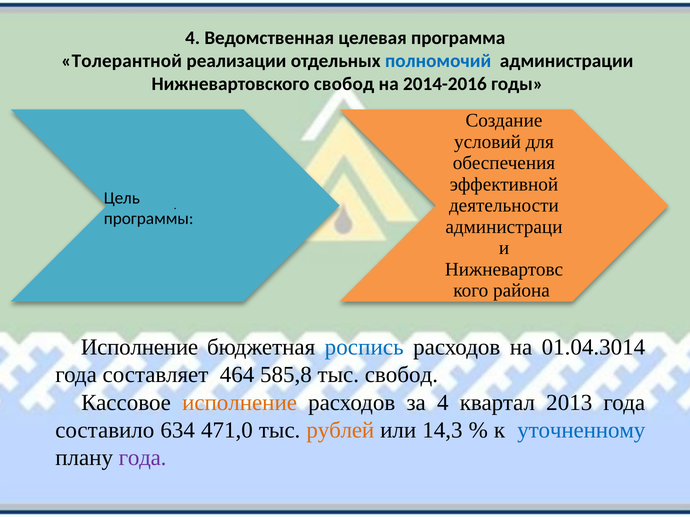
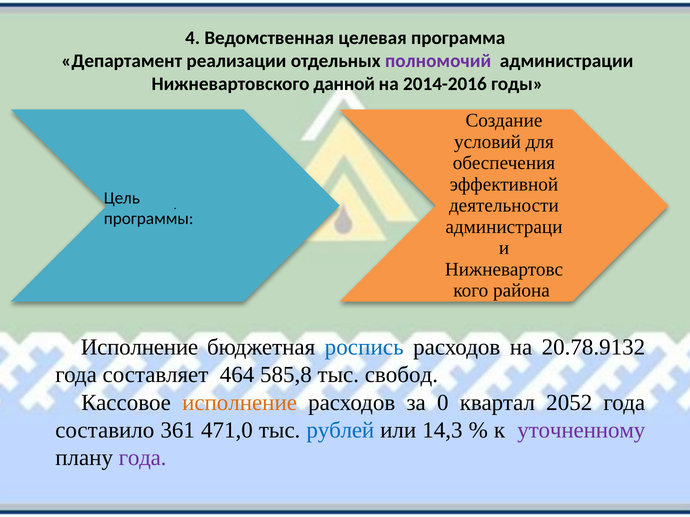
Толерантной: Толерантной -> Департамент
полномочий colour: blue -> purple
Нижневартовского свобод: свобод -> данной
01.04.3014: 01.04.3014 -> 20.78.9132
за 4: 4 -> 0
2013: 2013 -> 2052
634: 634 -> 361
рублей colour: orange -> blue
уточненному colour: blue -> purple
